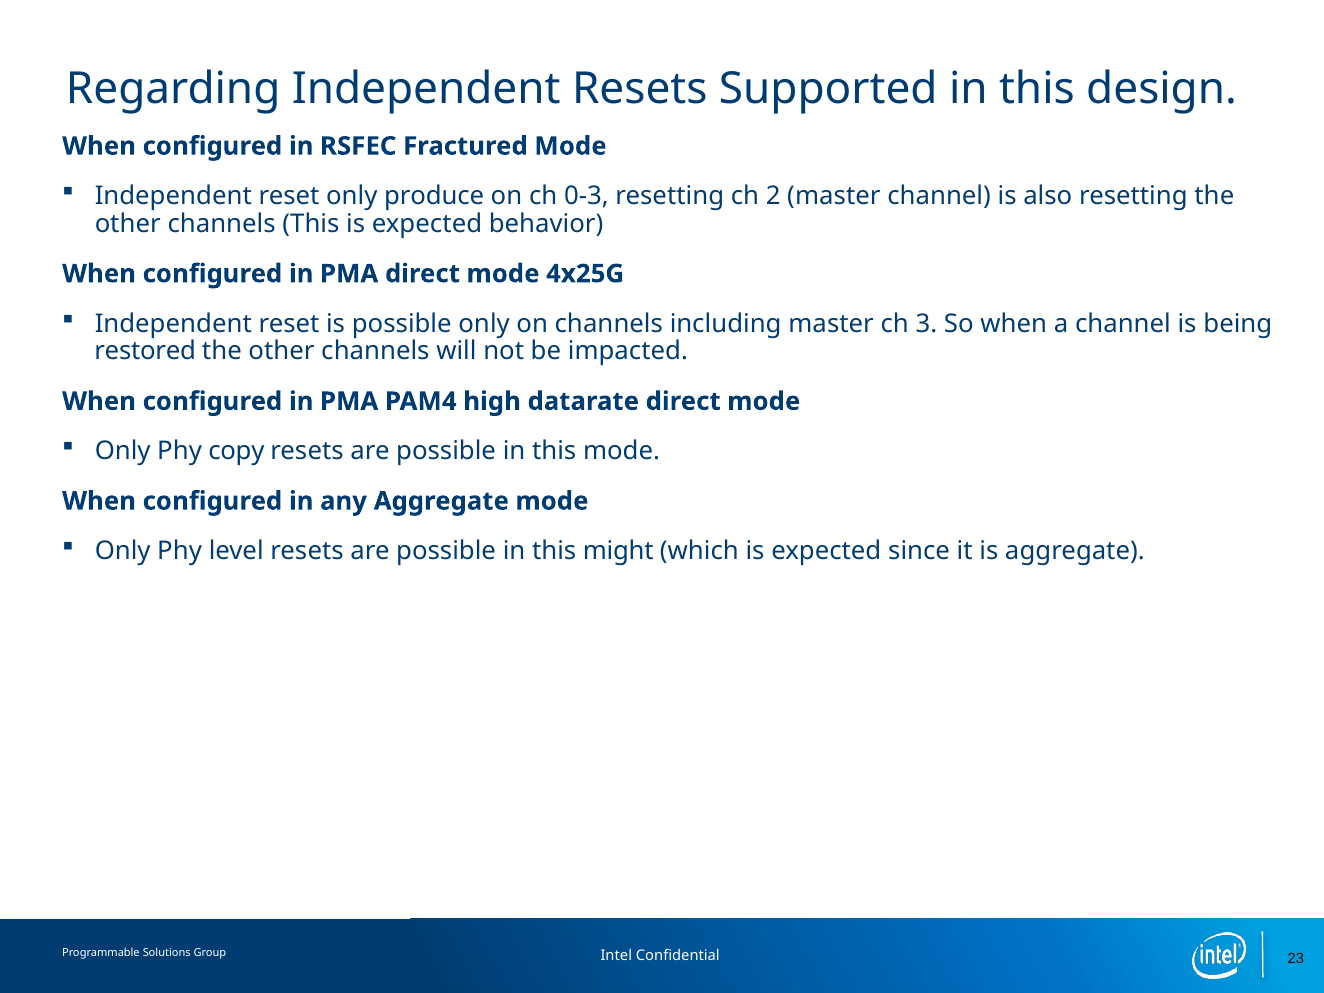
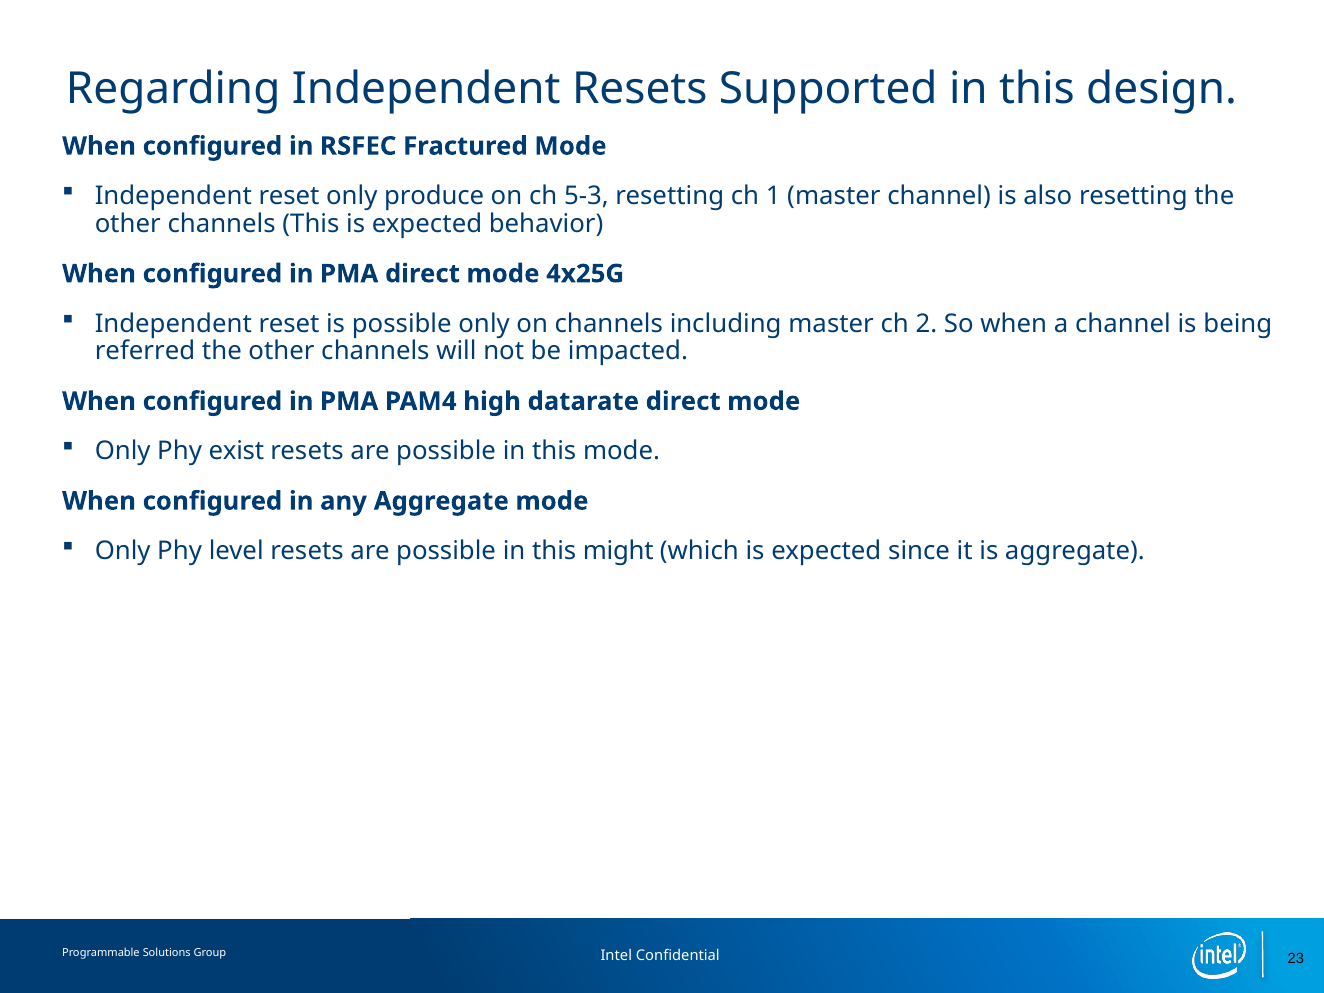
0-3: 0-3 -> 5-3
2: 2 -> 1
3: 3 -> 2
restored: restored -> referred
copy: copy -> exist
